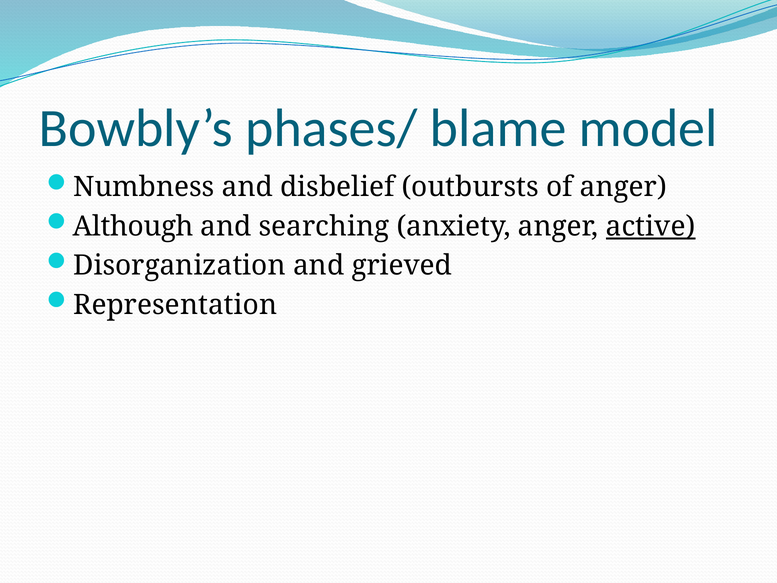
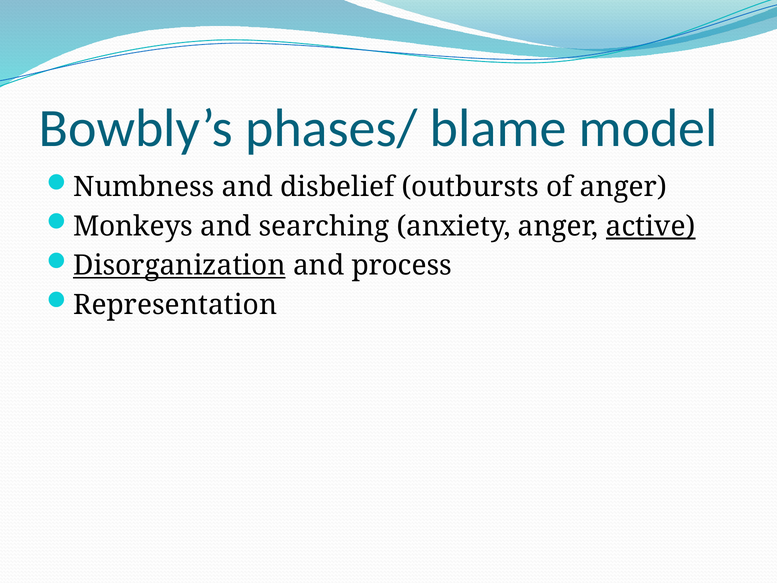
Although: Although -> Monkeys
Disorganization underline: none -> present
grieved: grieved -> process
